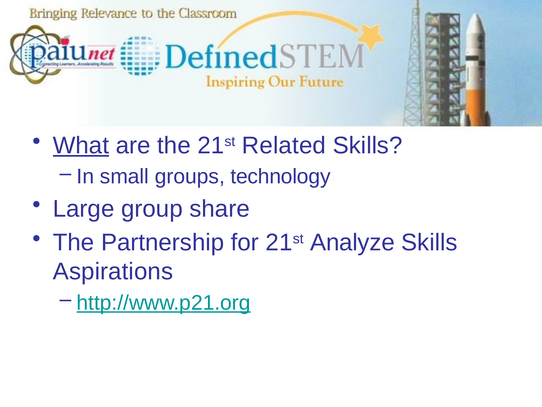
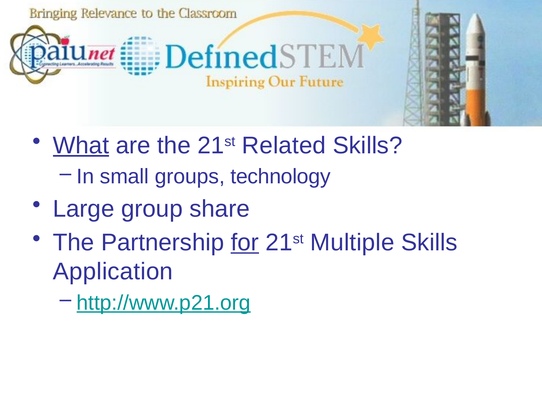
for underline: none -> present
Analyze: Analyze -> Multiple
Aspirations: Aspirations -> Application
